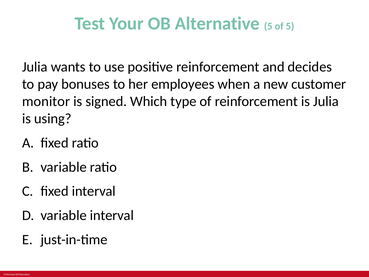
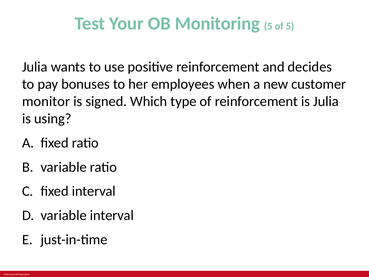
Alternative: Alternative -> Monitoring
